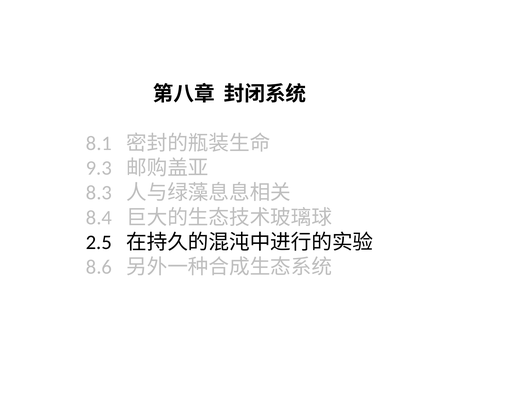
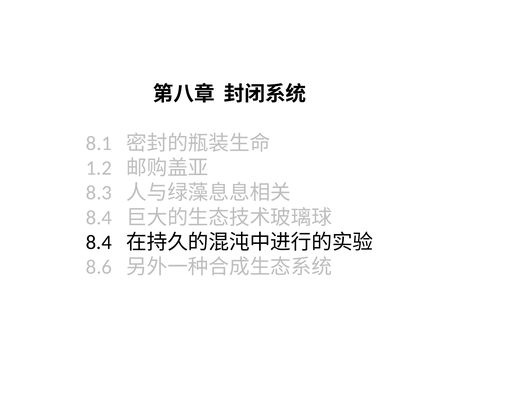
9.3: 9.3 -> 1.2
2.5 at (99, 243): 2.5 -> 8.4
